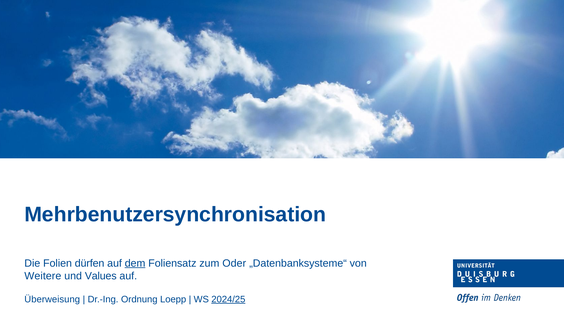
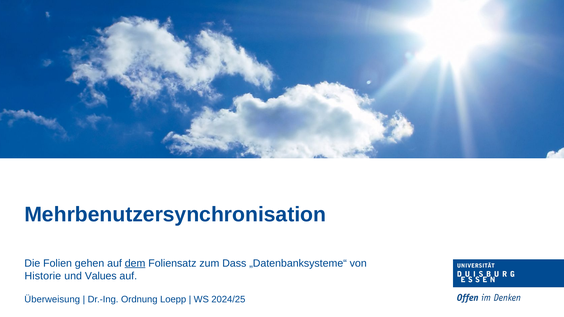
dürfen: dürfen -> gehen
Oder: Oder -> Dass
Weitere: Weitere -> Historie
2024/25 underline: present -> none
